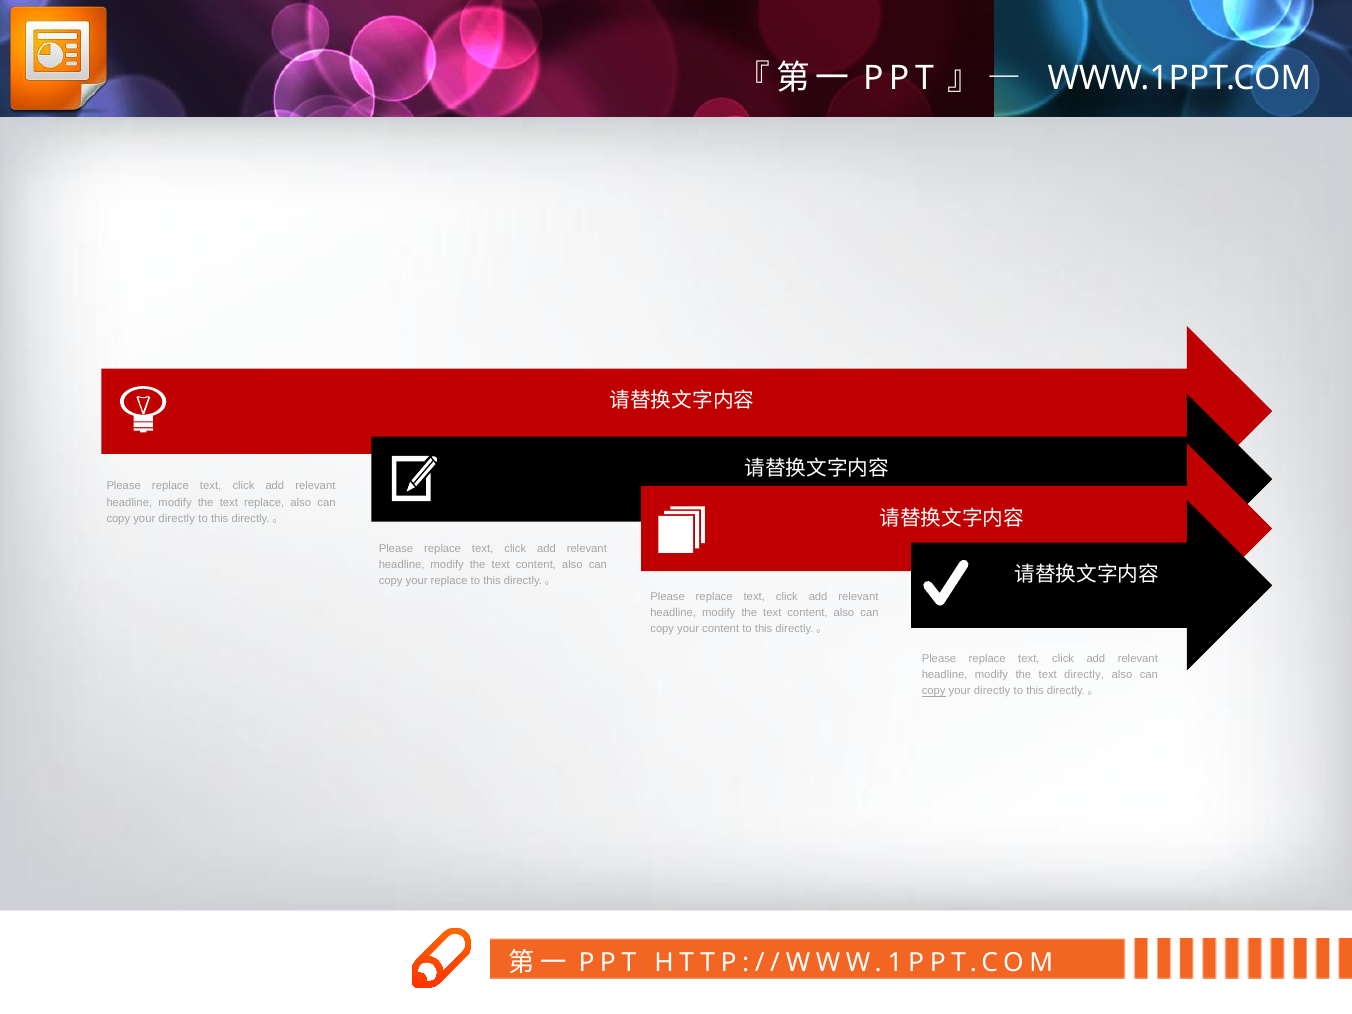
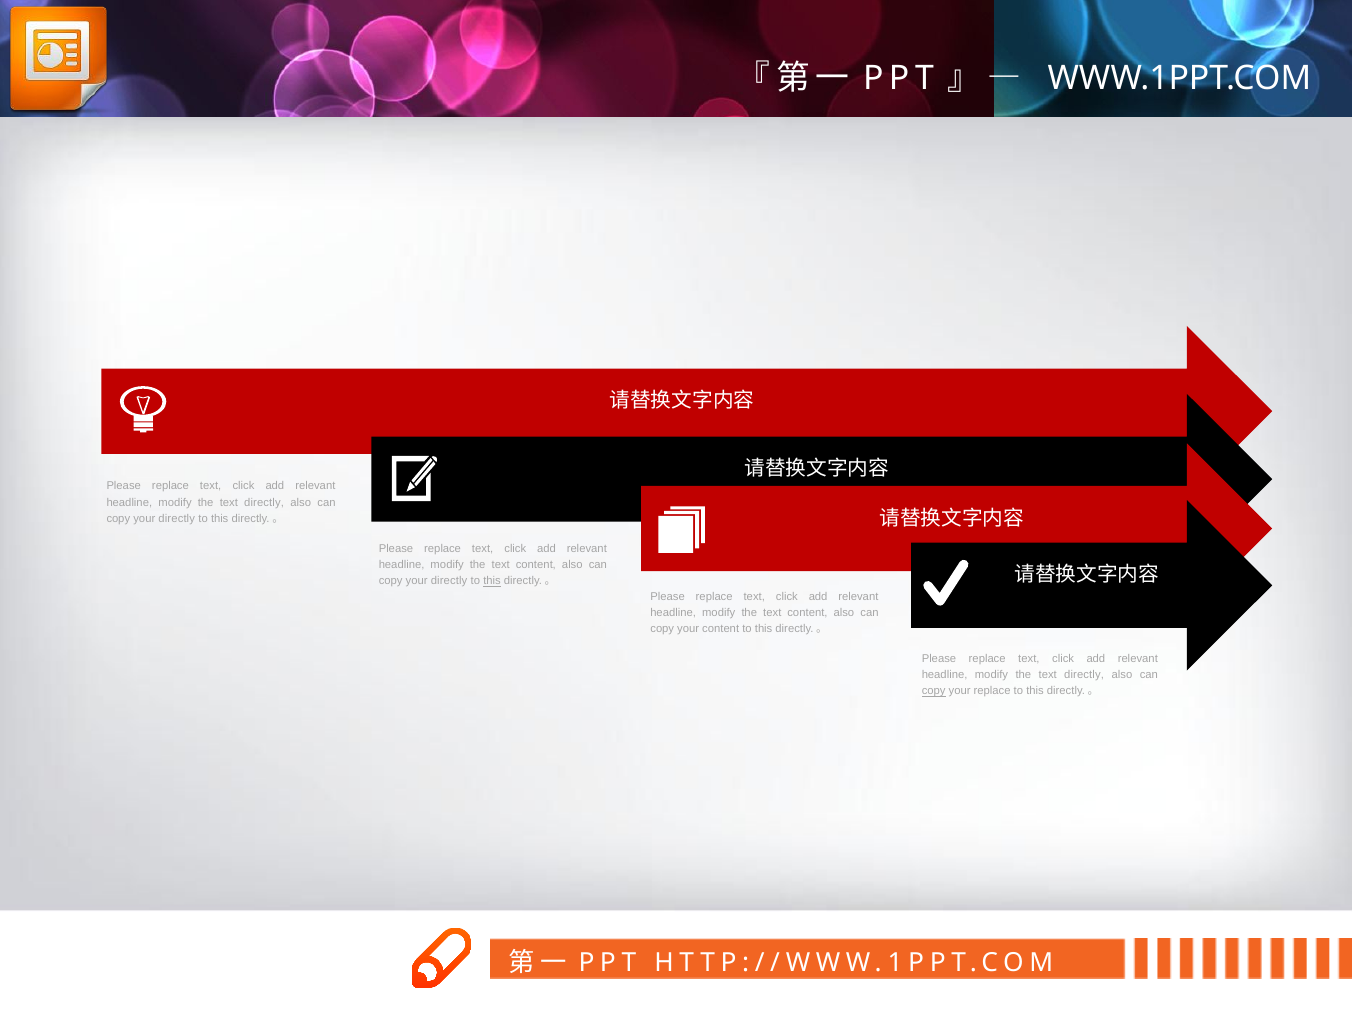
replace at (264, 502): replace -> directly
replace at (449, 581): replace -> directly
this at (492, 581) underline: none -> present
directly at (992, 691): directly -> replace
